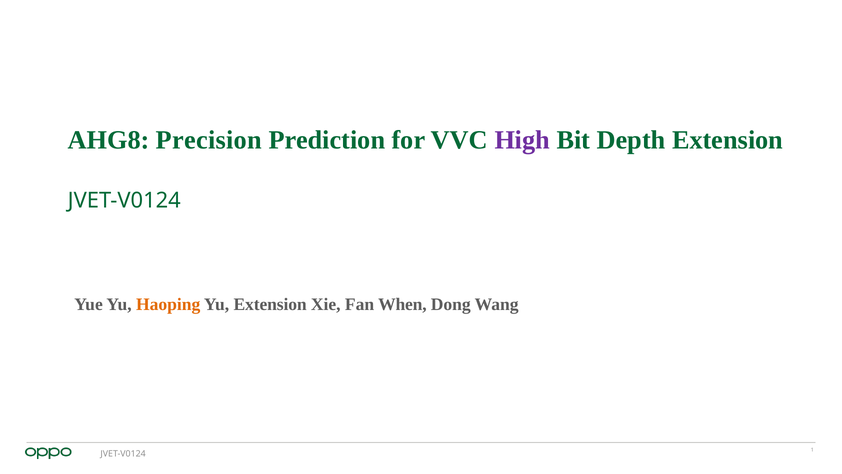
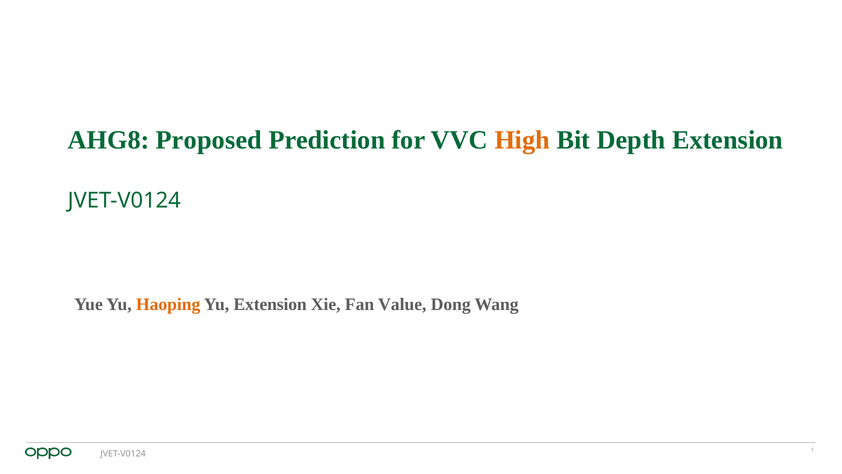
Precision: Precision -> Proposed
High colour: purple -> orange
When: When -> Value
